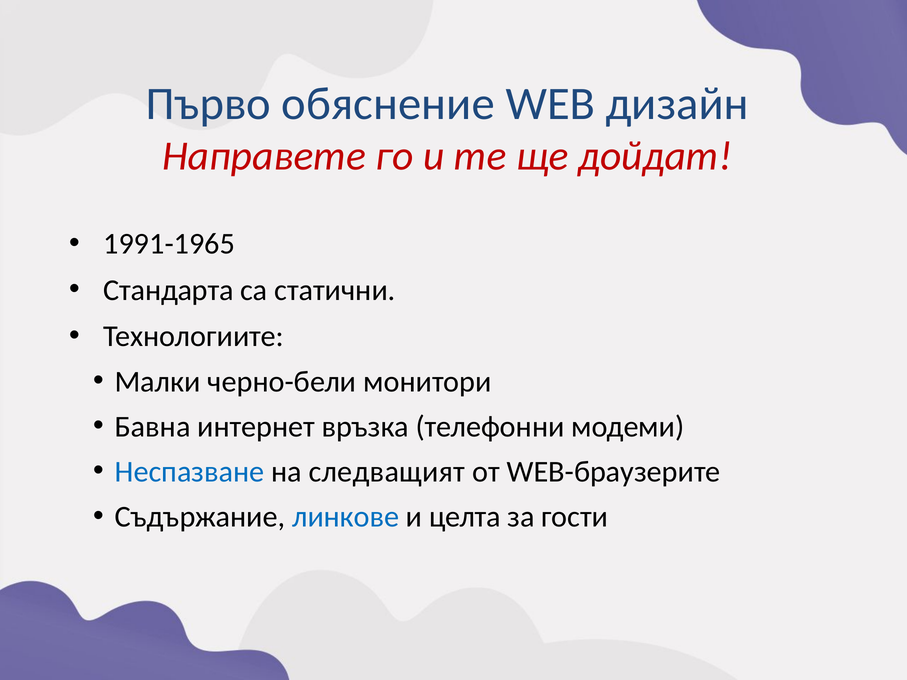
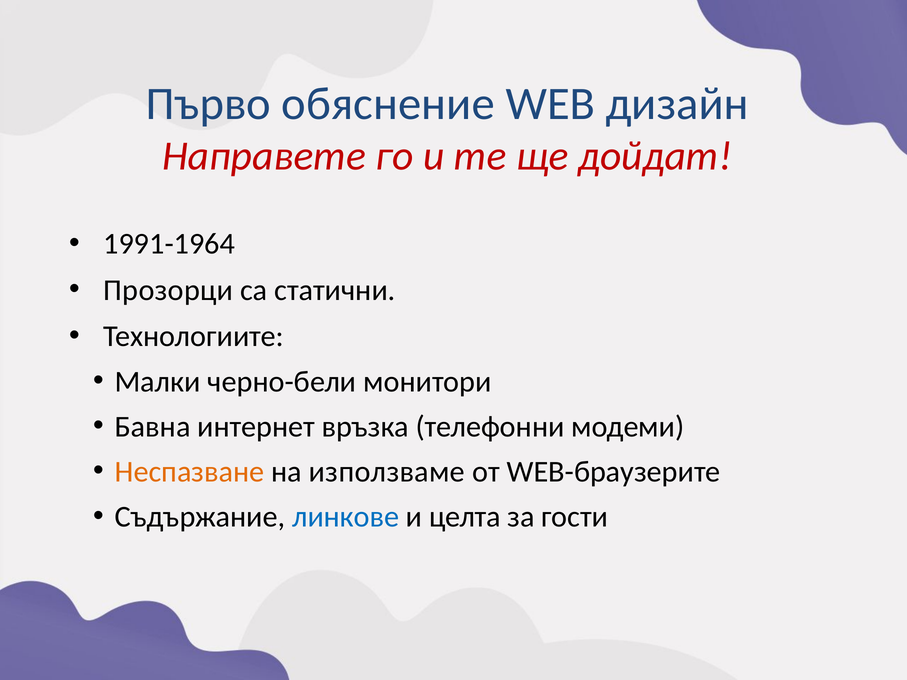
1991-1965: 1991-1965 -> 1991-1964
Стандарта: Стандарта -> Прозорци
Неспазване colour: blue -> orange
следващият: следващият -> използваме
